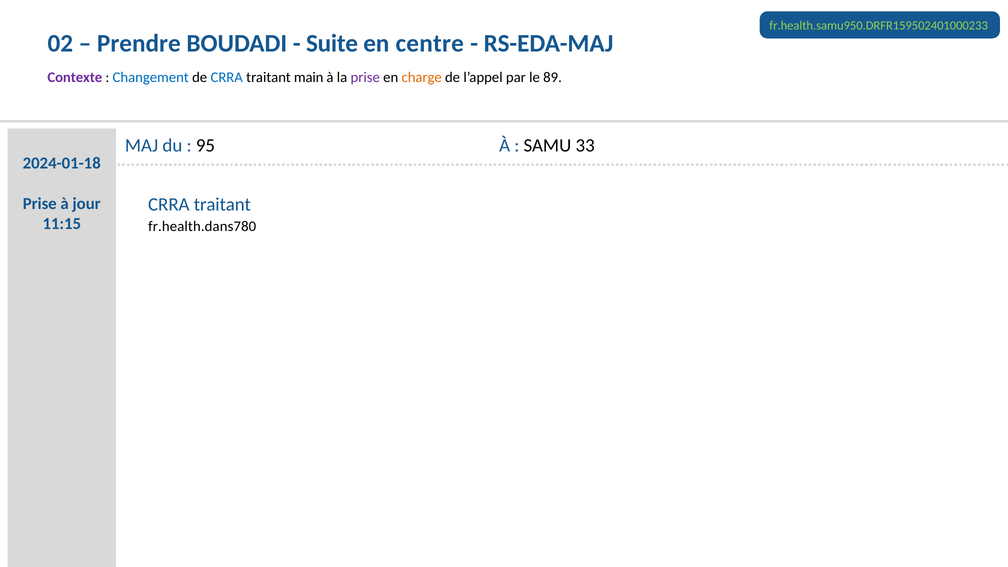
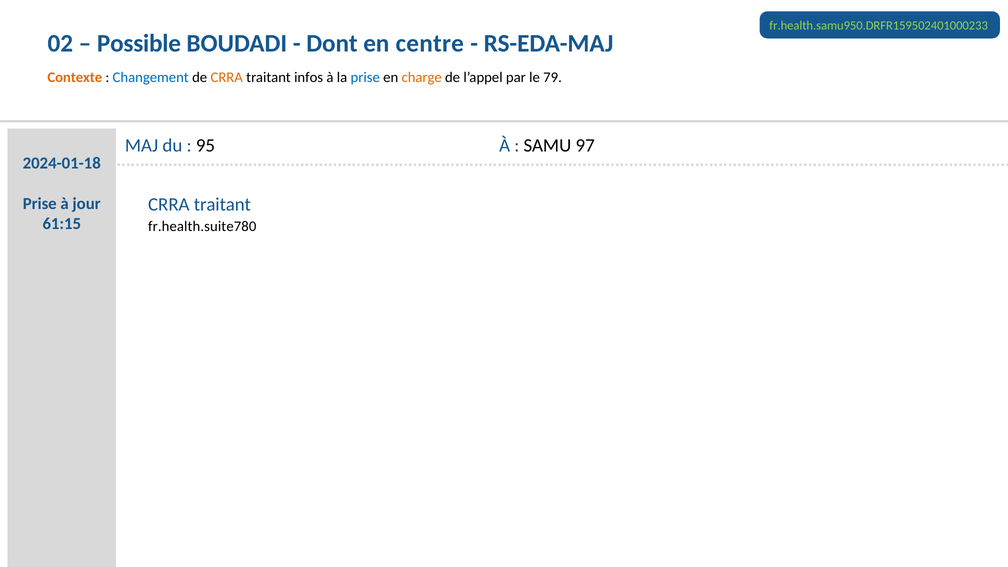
Prendre: Prendre -> Possible
Suite: Suite -> Dont
Contexte colour: purple -> orange
CRRA at (227, 77) colour: blue -> orange
main: main -> infos
prise at (365, 77) colour: purple -> blue
89: 89 -> 79
33: 33 -> 97
11:15: 11:15 -> 61:15
fr.health.dans780: fr.health.dans780 -> fr.health.suite780
